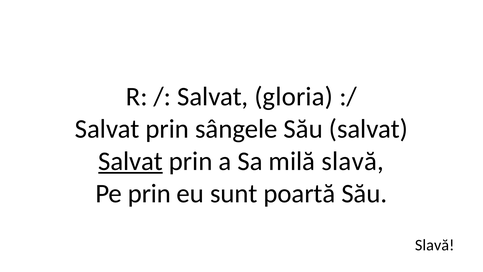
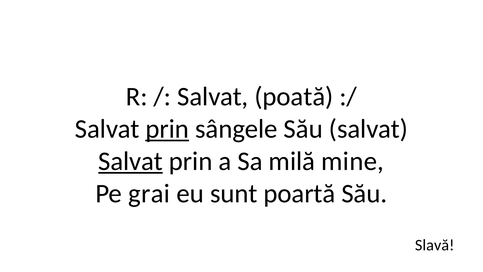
gloria: gloria -> poată
prin at (167, 129) underline: none -> present
milă slavă: slavă -> mine
Pe prin: prin -> grai
